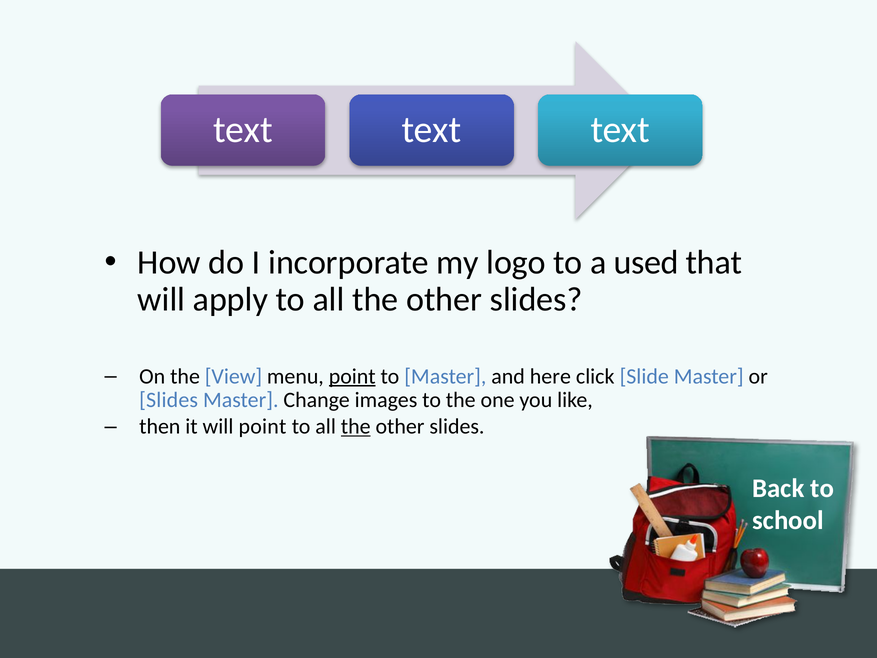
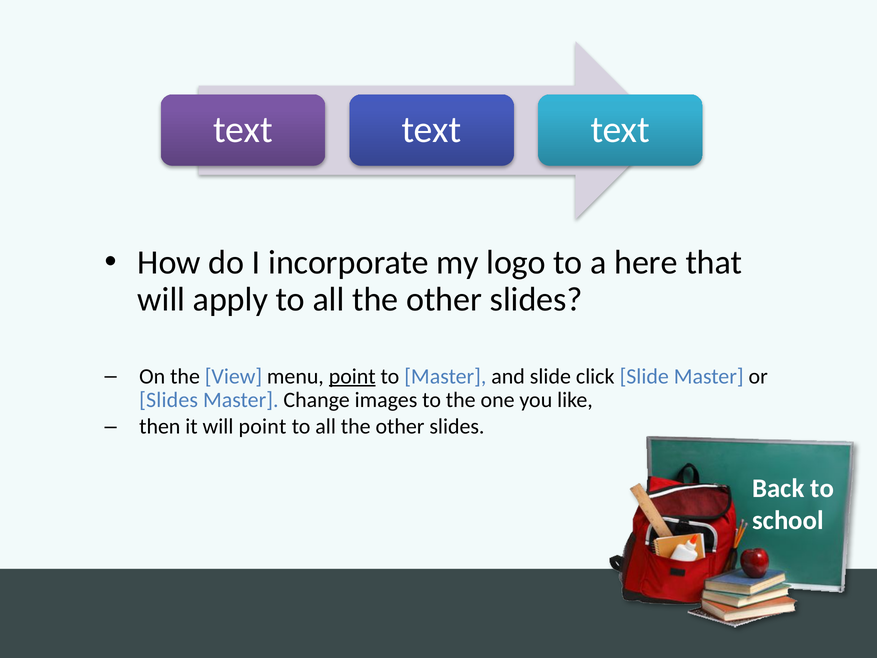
used: used -> here
and here: here -> slide
the at (356, 426) underline: present -> none
